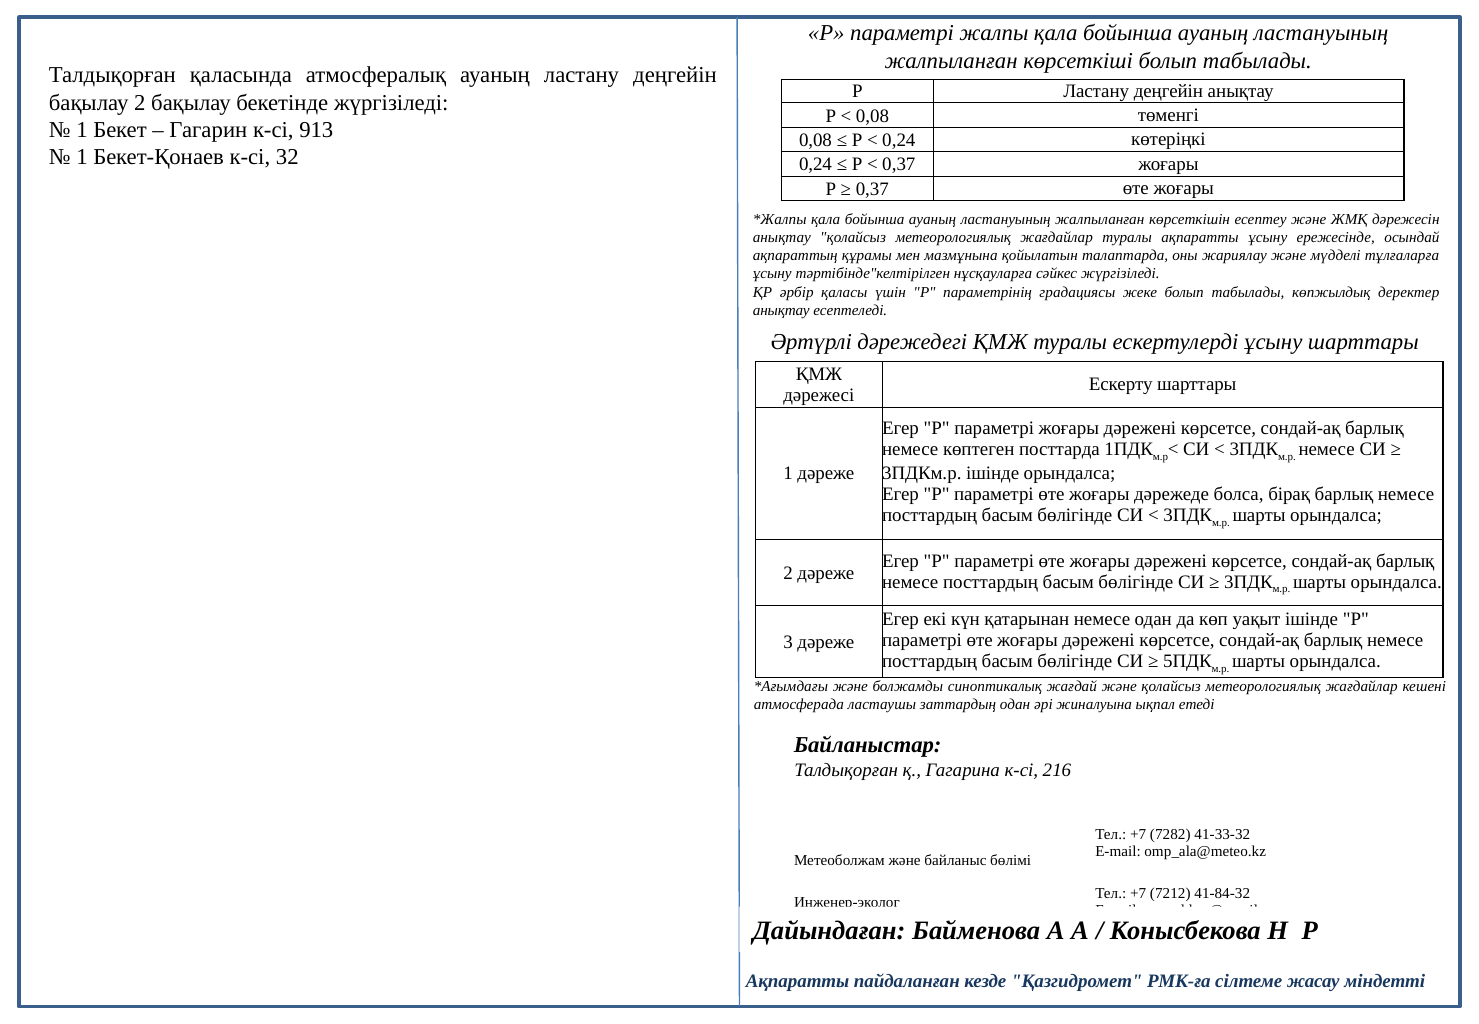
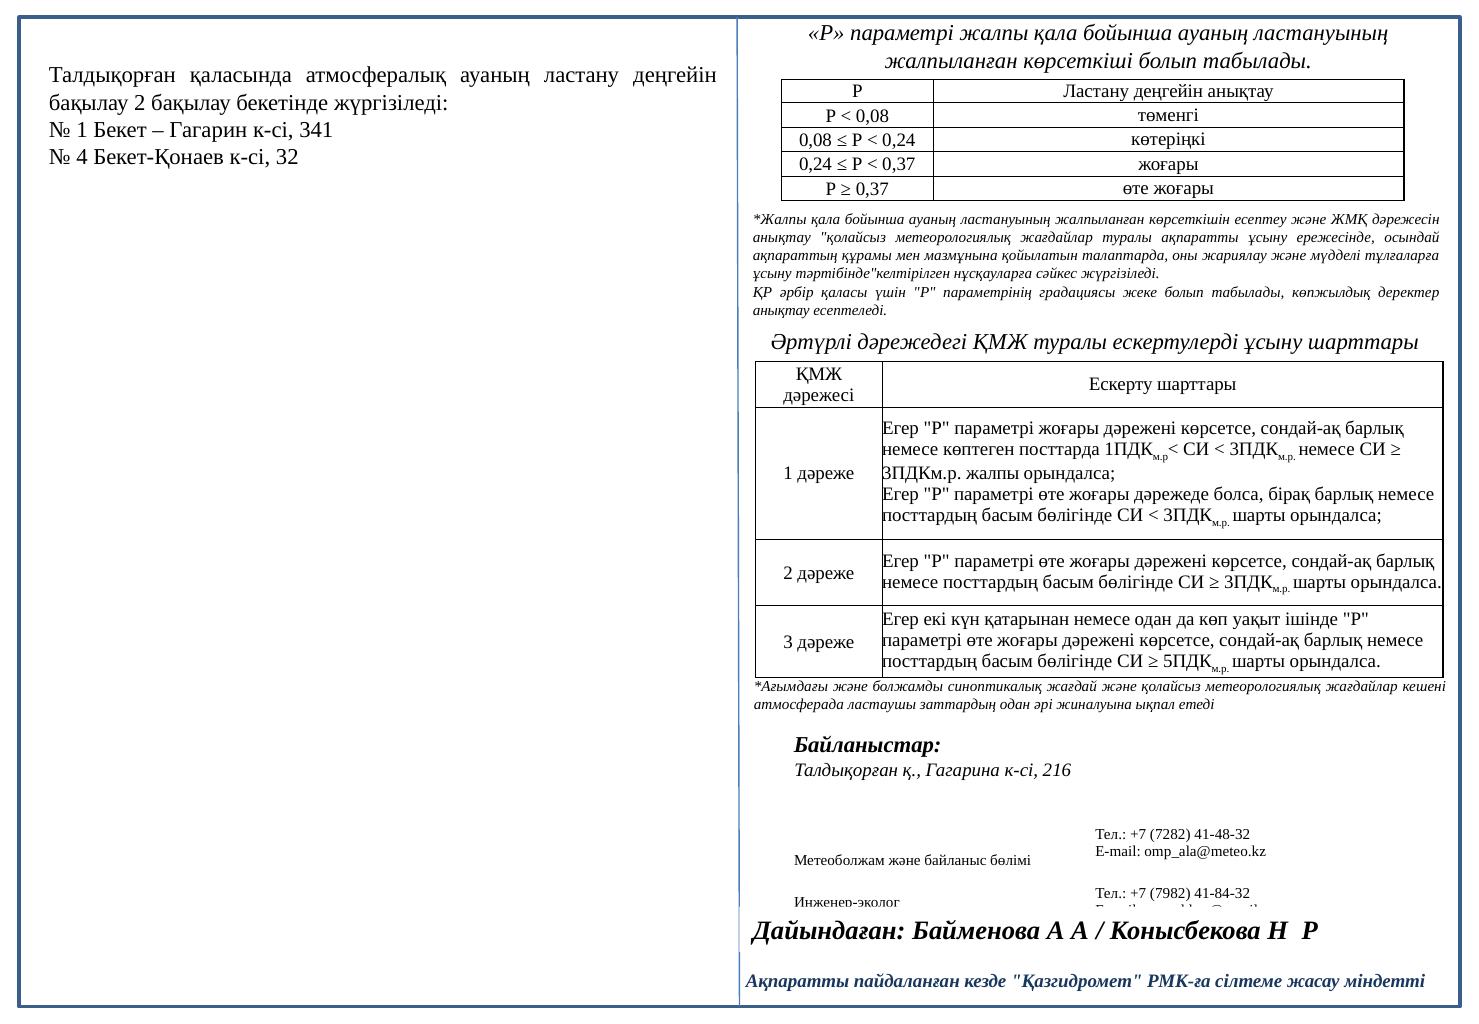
913: 913 -> 341
1 at (82, 157): 1 -> 4
3ПДКм.р ішінде: ішінде -> жалпы
41-33-32: 41-33-32 -> 41-48-32
7212: 7212 -> 7982
